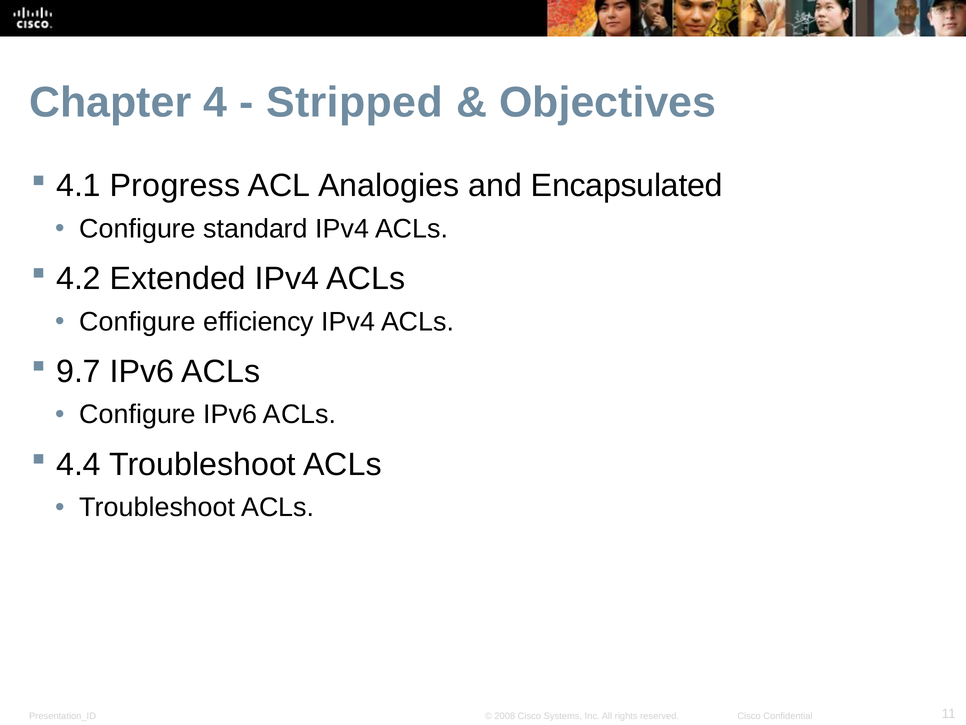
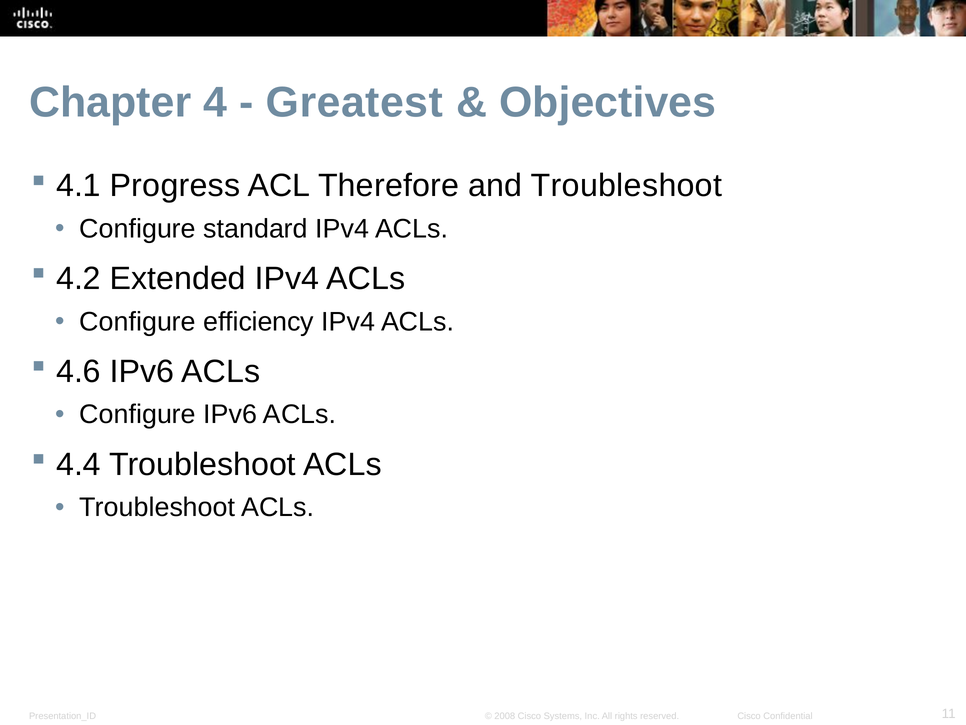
Stripped: Stripped -> Greatest
Analogies: Analogies -> Therefore
and Encapsulated: Encapsulated -> Troubleshoot
9.7: 9.7 -> 4.6
